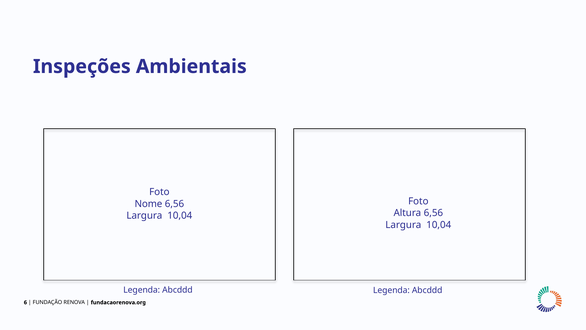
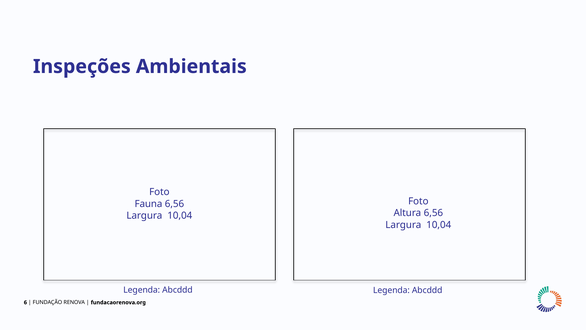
Nome: Nome -> Fauna
